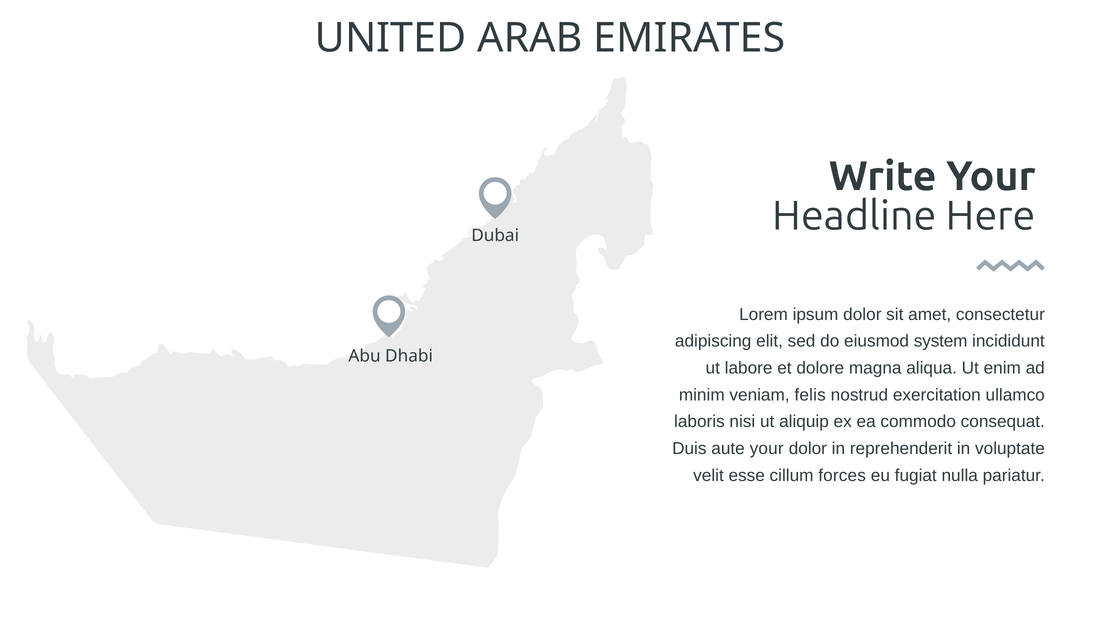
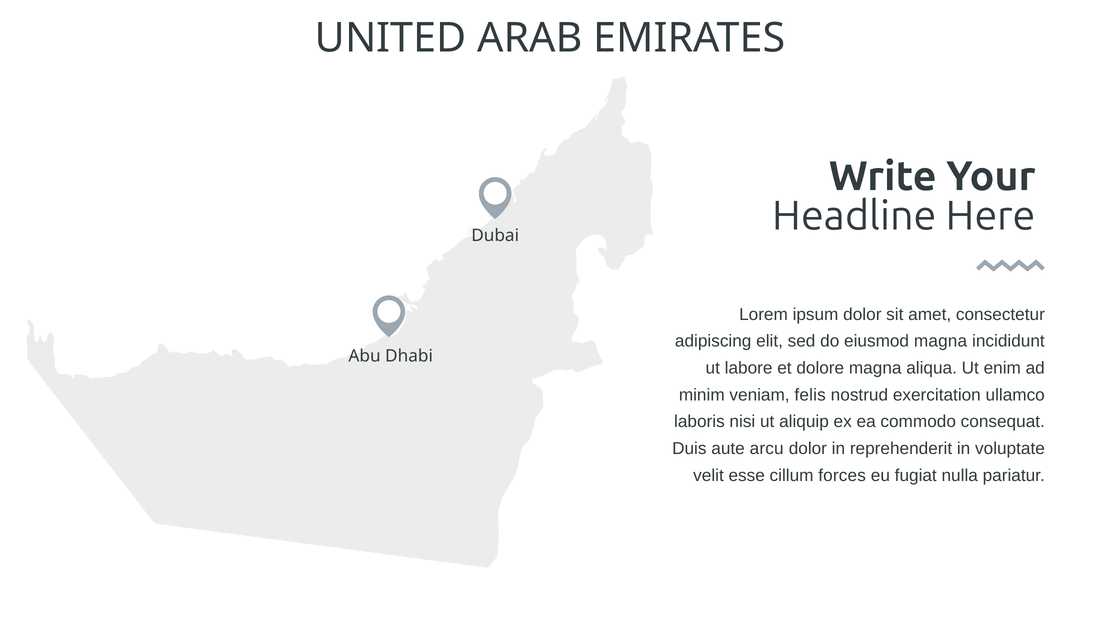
eiusmod system: system -> magna
aute your: your -> arcu
